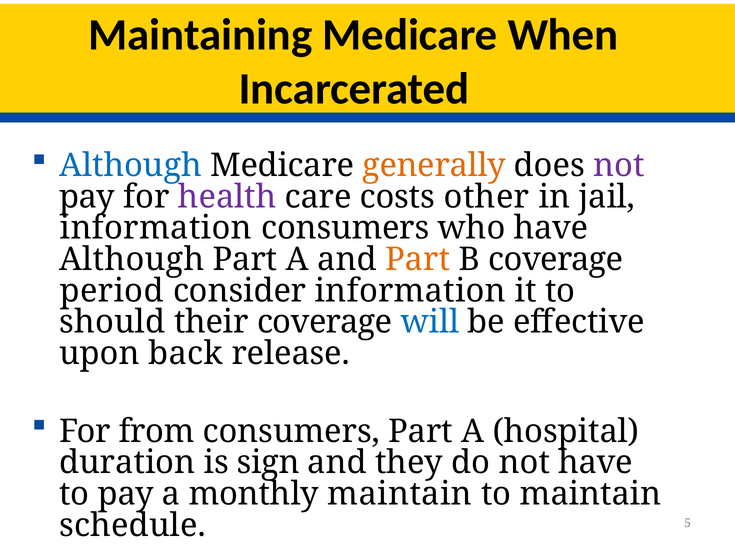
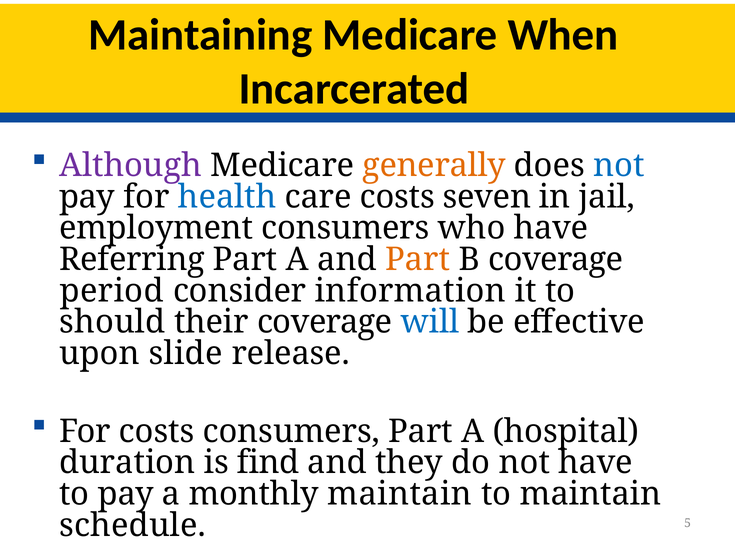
Although at (131, 166) colour: blue -> purple
not at (619, 166) colour: purple -> blue
health colour: purple -> blue
other: other -> seven
information at (156, 228): information -> employment
Although at (132, 260): Although -> Referring
back: back -> slide
For from: from -> costs
sign: sign -> find
